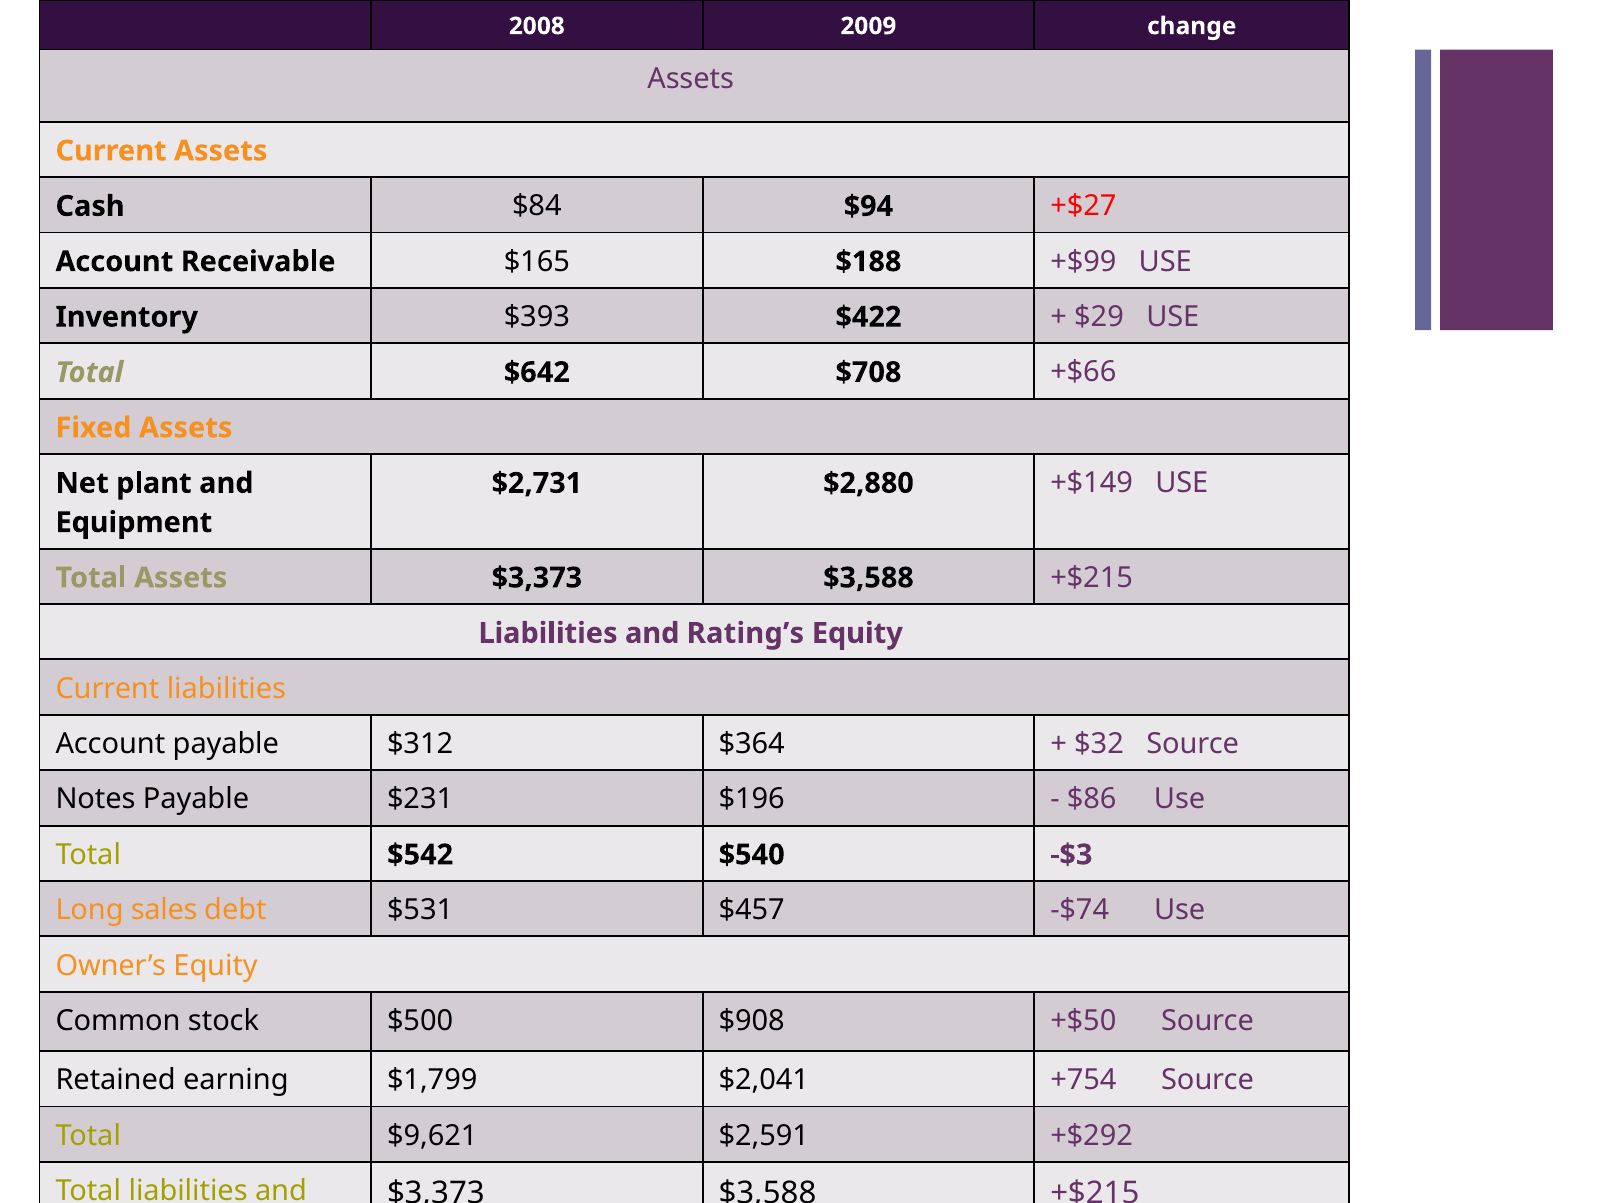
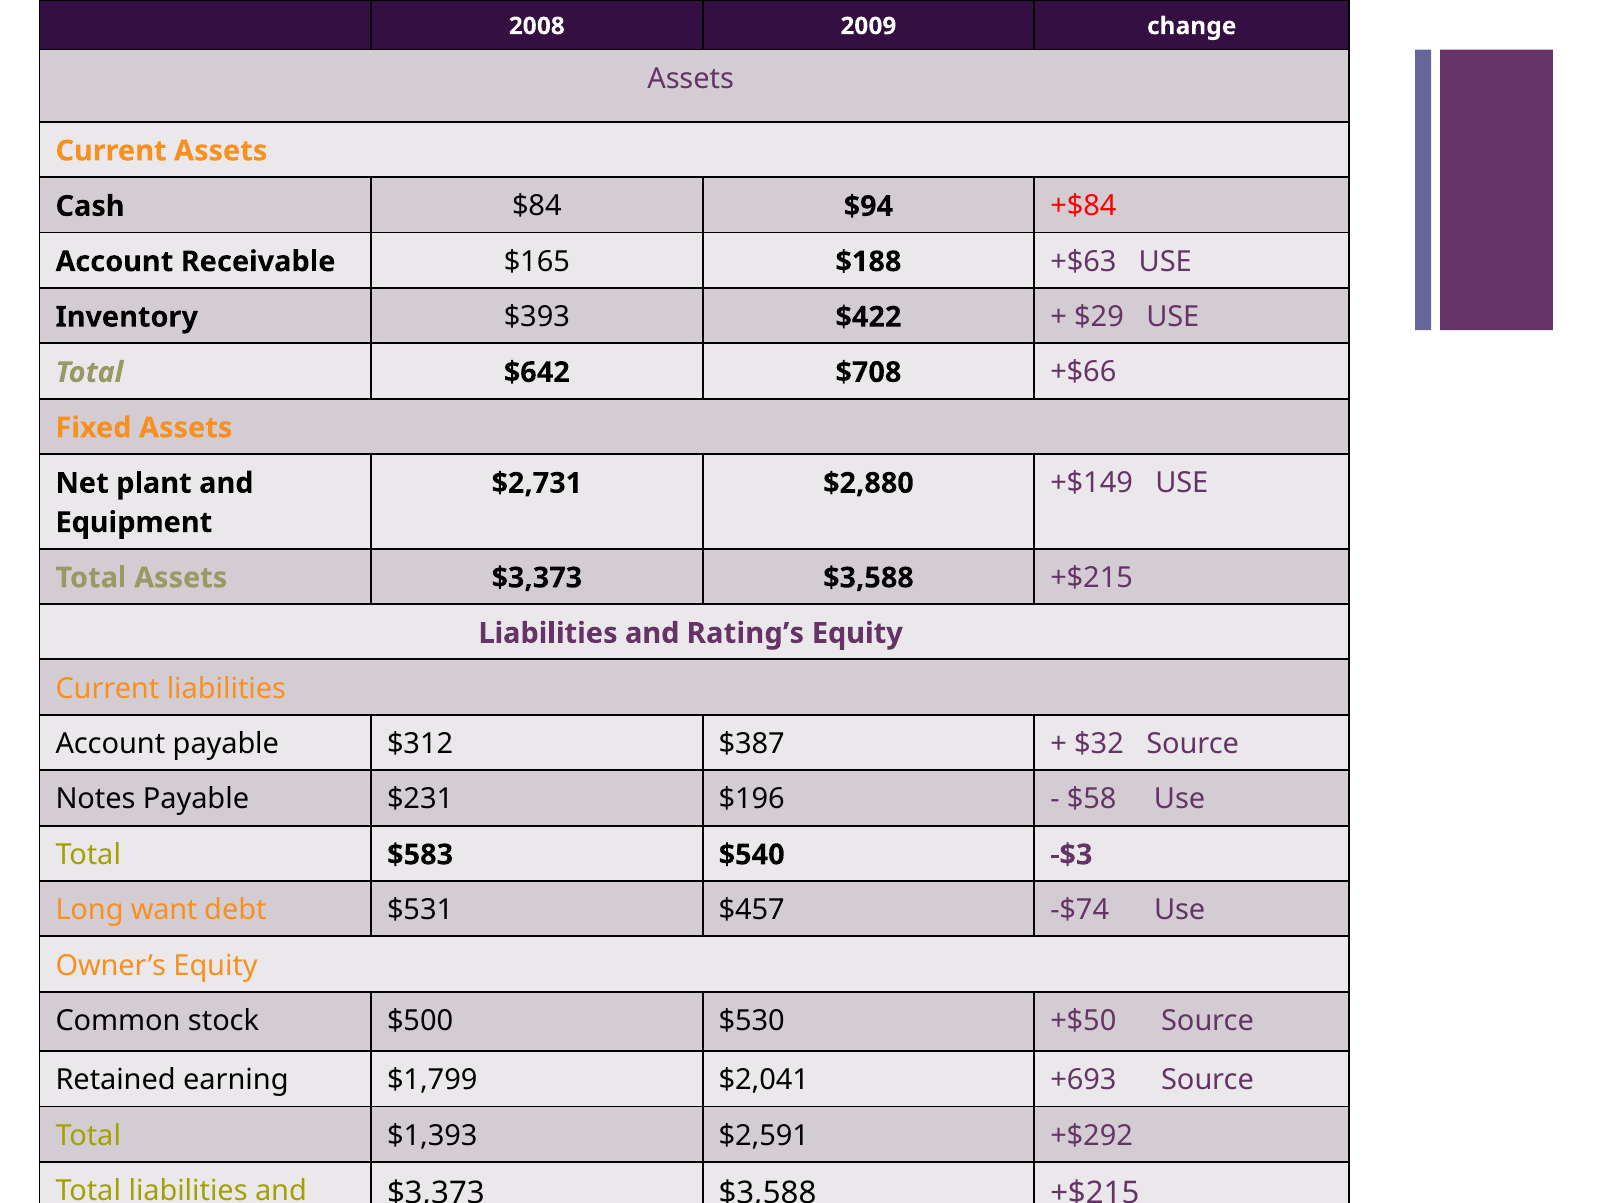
+$27: +$27 -> +$84
+$99: +$99 -> +$63
$364: $364 -> $387
$86: $86 -> $58
$542: $542 -> $583
sales: sales -> want
$908: $908 -> $530
+754: +754 -> +693
$9,621: $9,621 -> $1,393
